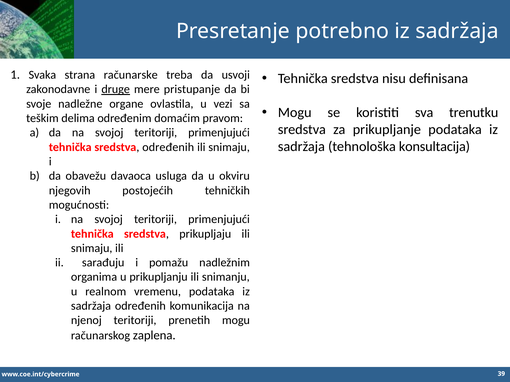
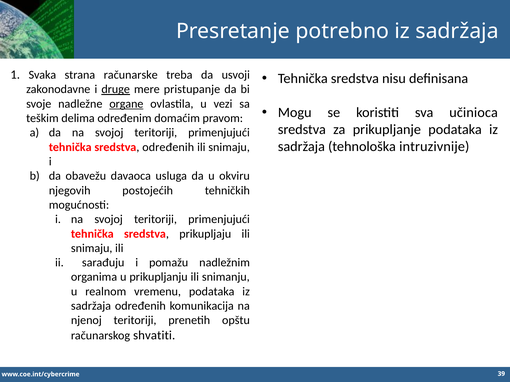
organe underline: none -> present
trenutku: trenutku -> učinioca
konsultacija: konsultacija -> intruzivnije
prenetih mogu: mogu -> opštu
zaplena: zaplena -> shvatiti
